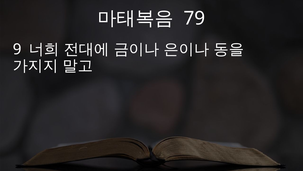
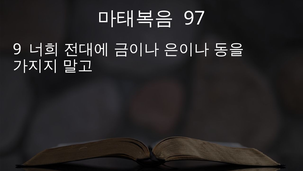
79: 79 -> 97
